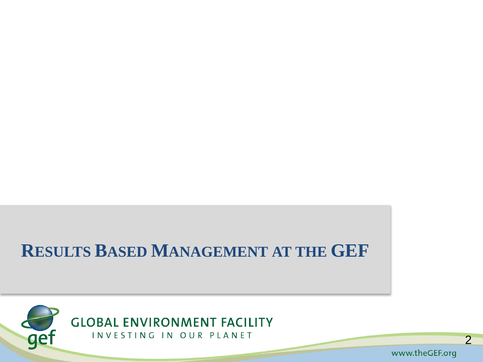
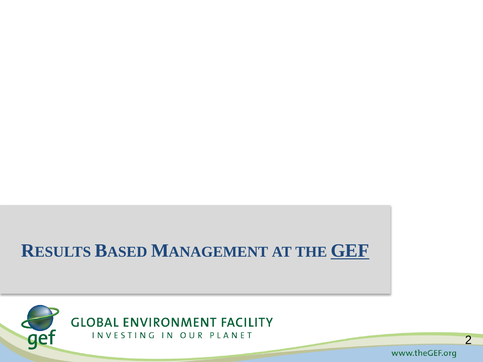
GEF underline: none -> present
